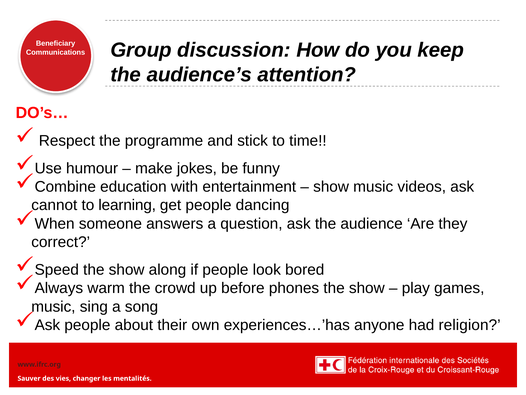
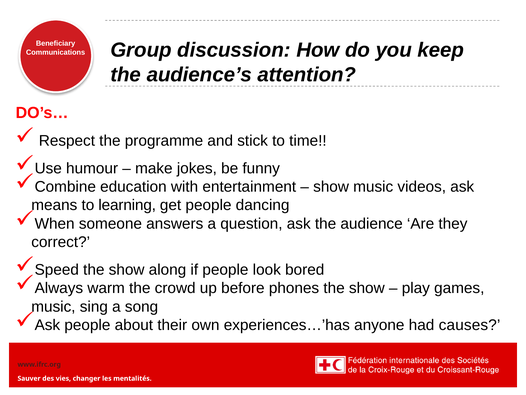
cannot: cannot -> means
religion: religion -> causes
